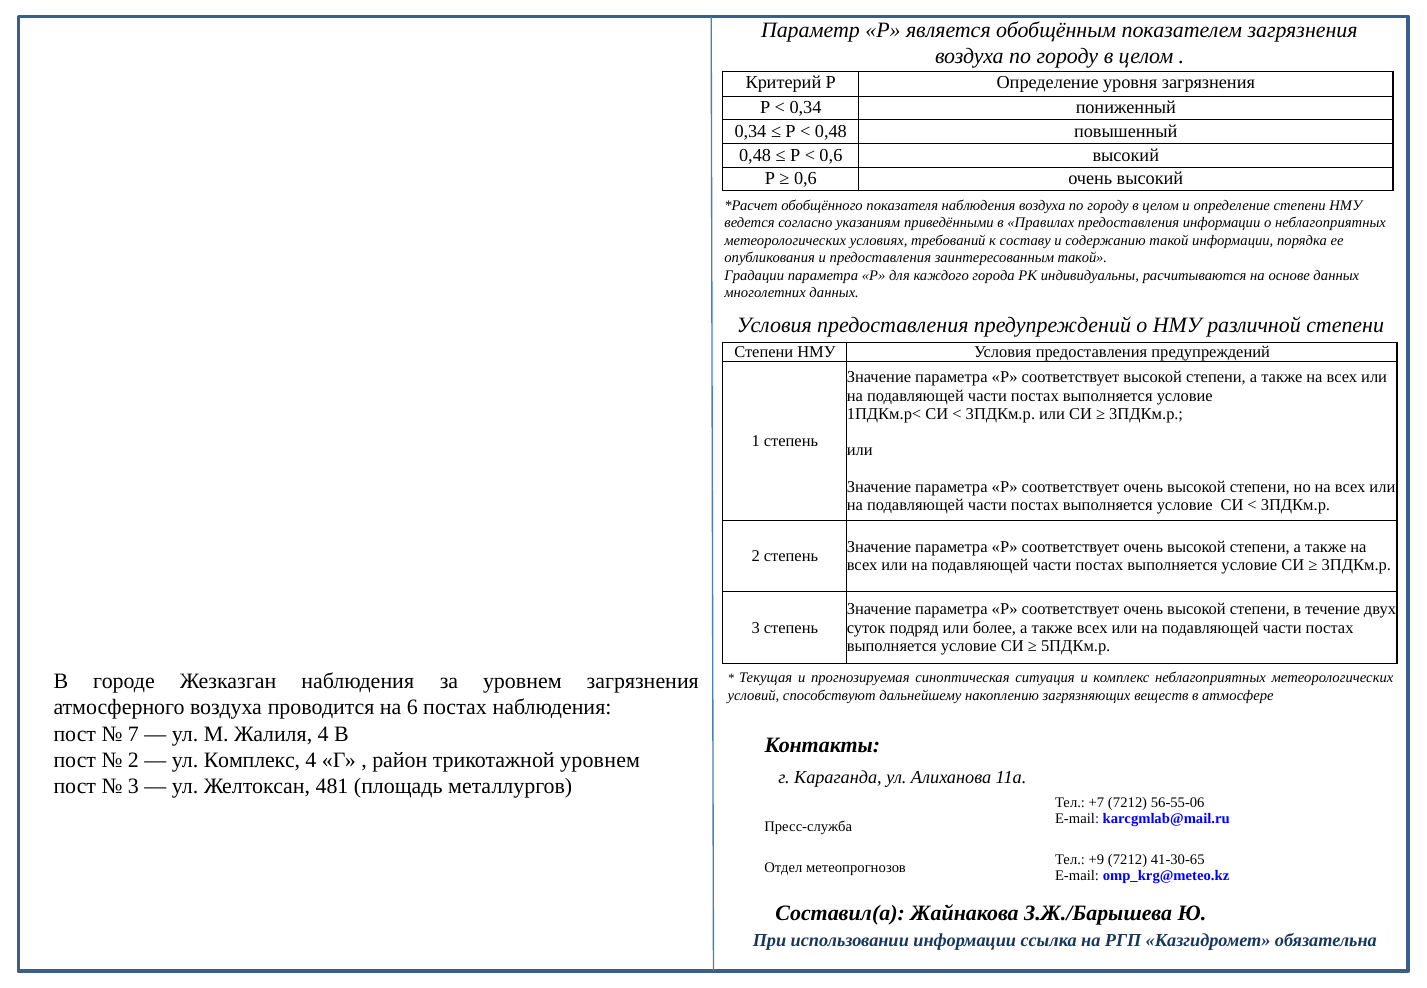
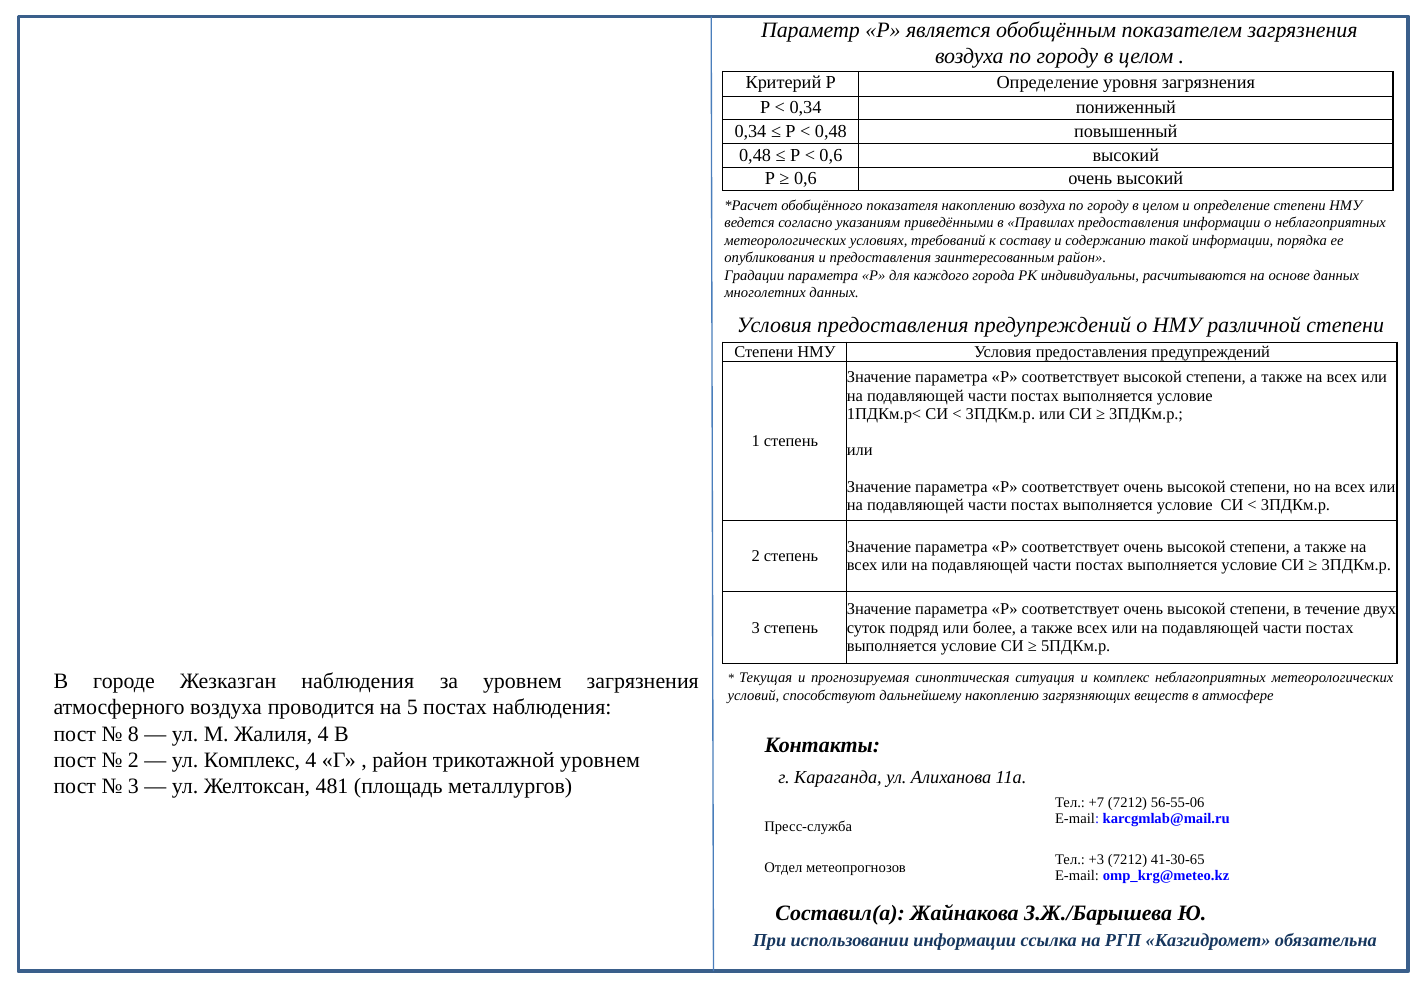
показателя наблюдения: наблюдения -> накоплению
заинтересованным такой: такой -> район
6: 6 -> 5
7: 7 -> 8
+9: +9 -> +3
